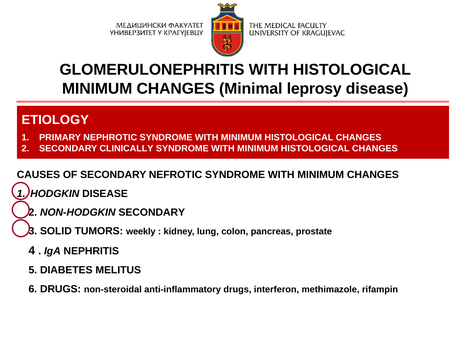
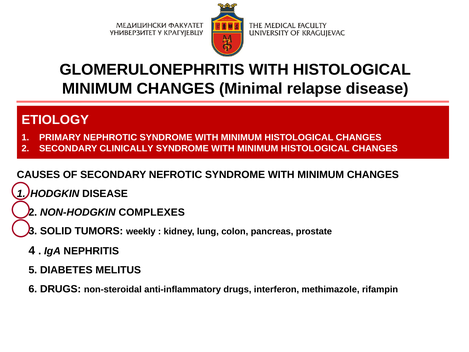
leprosy: leprosy -> relapse
NON-HODGKIN SECONDARY: SECONDARY -> COMPLEXES
